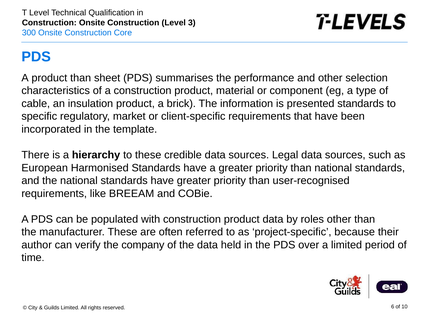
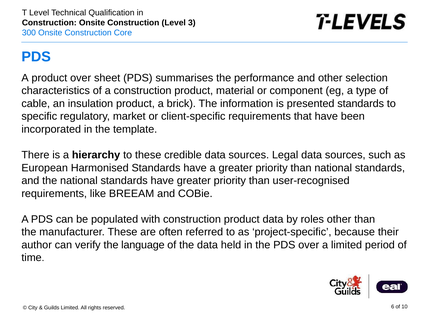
product than: than -> over
company: company -> language
